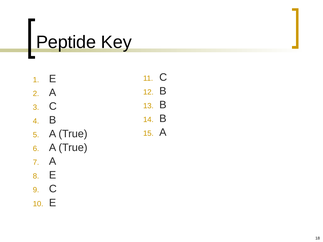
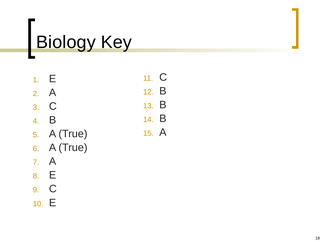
Peptide: Peptide -> Biology
